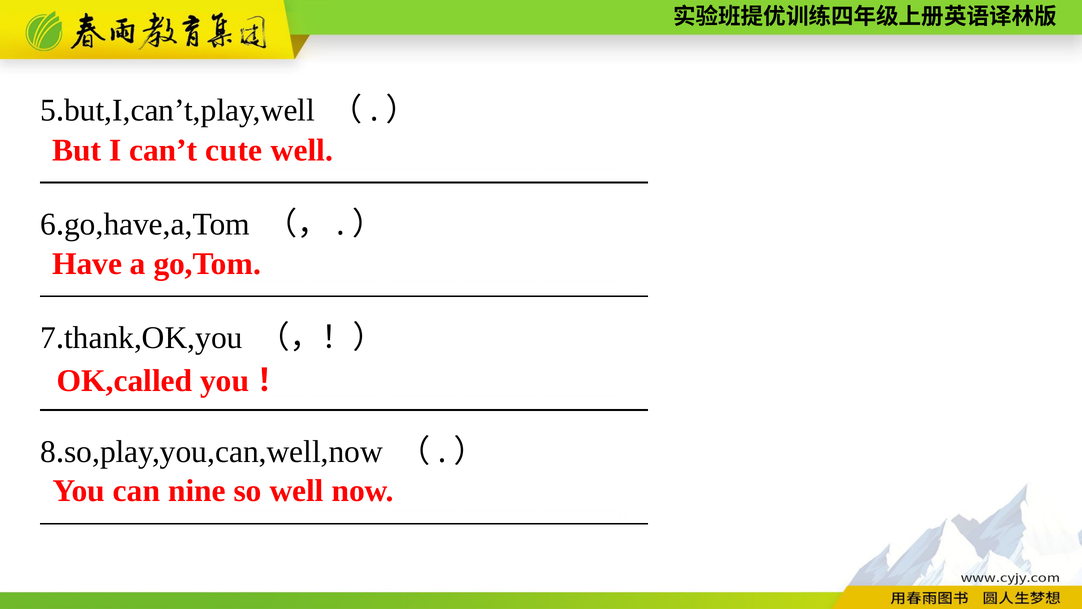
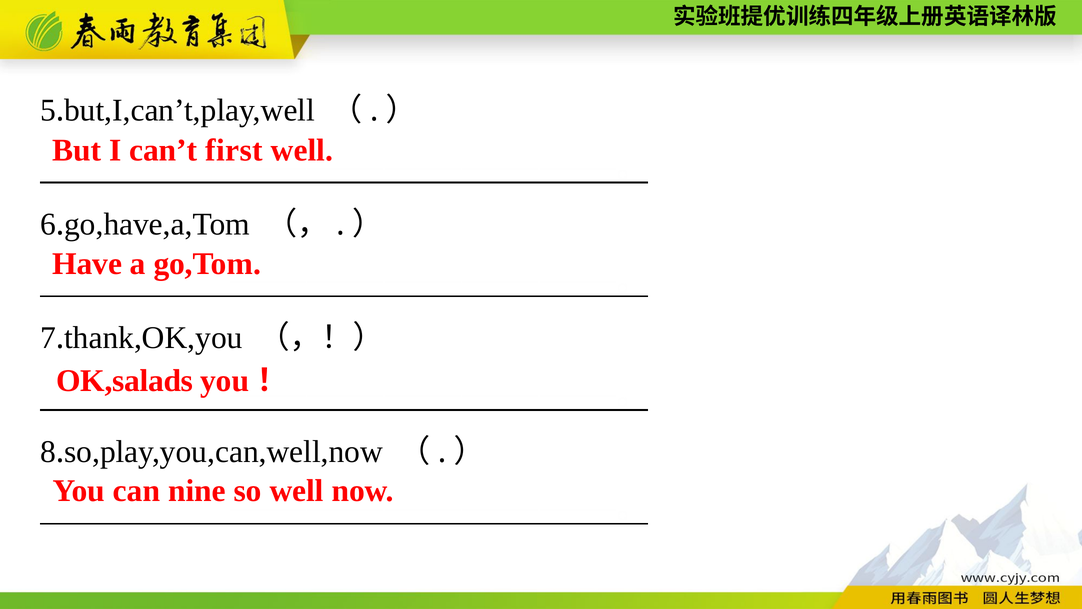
cute: cute -> first
OK,called: OK,called -> OK,salads
